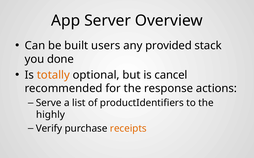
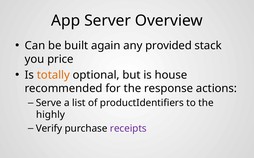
users: users -> again
done: done -> price
cancel: cancel -> house
receipts colour: orange -> purple
